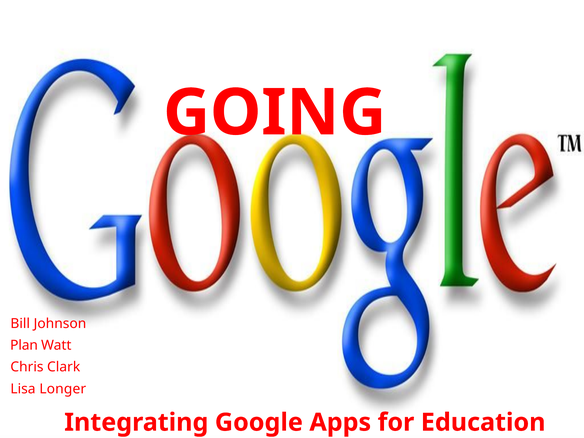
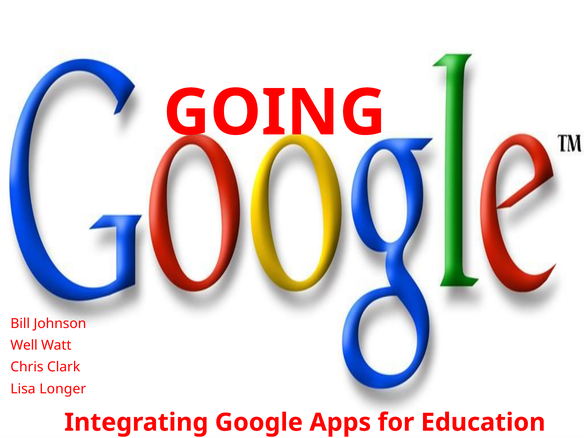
Plan: Plan -> Well
